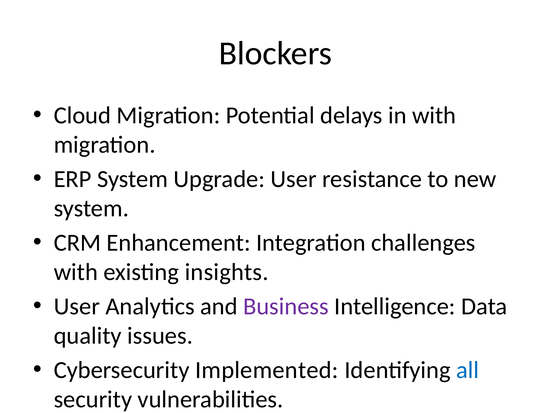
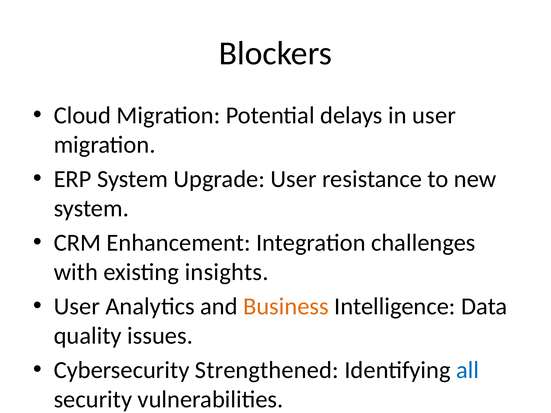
in with: with -> user
Business colour: purple -> orange
Implemented: Implemented -> Strengthened
